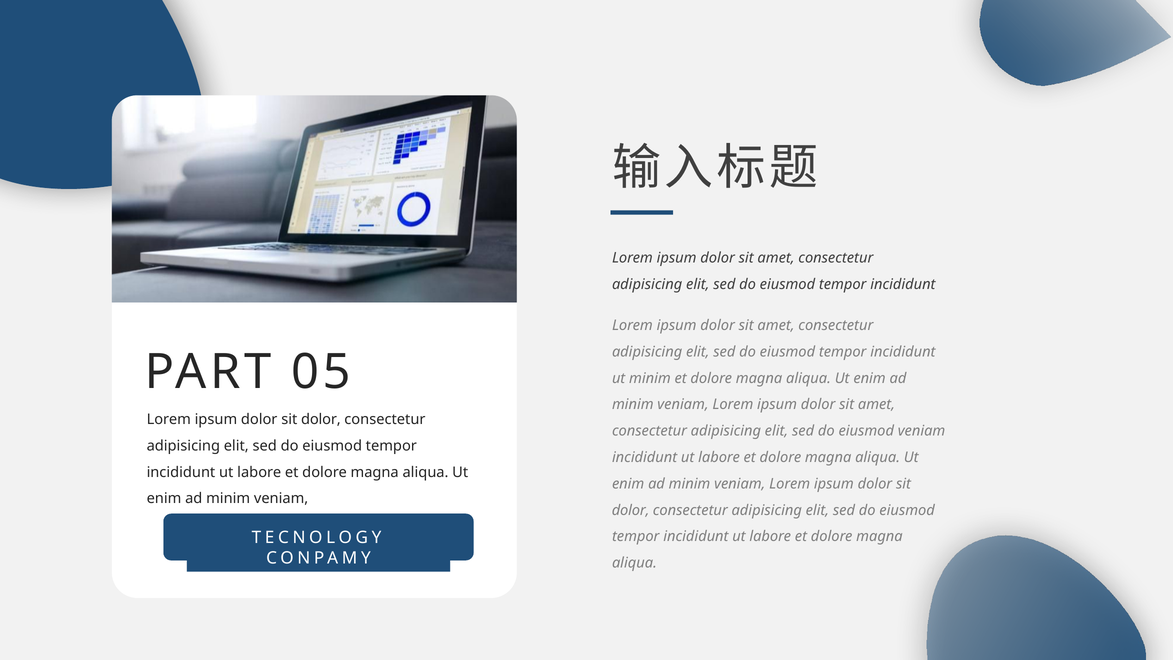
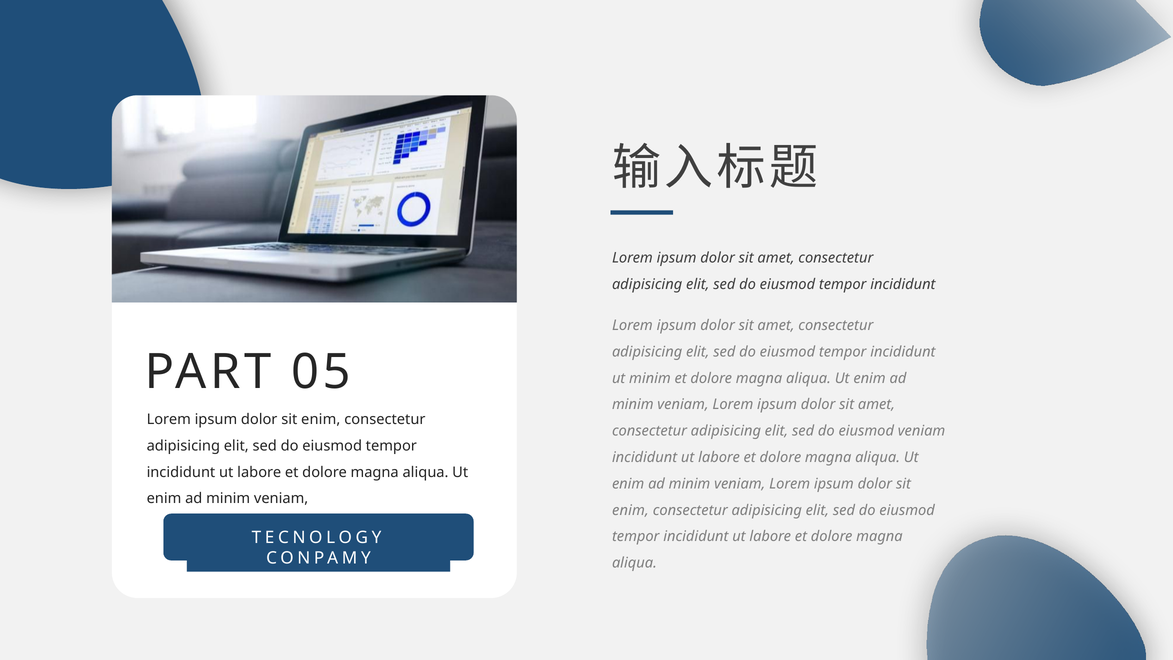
dolor at (321, 419): dolor -> enim
dolor at (631, 510): dolor -> enim
